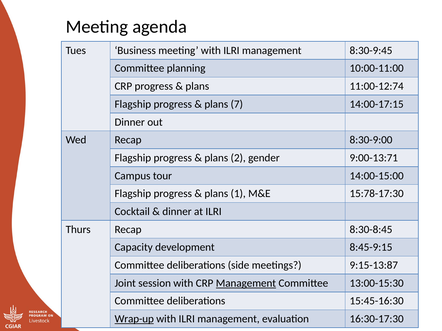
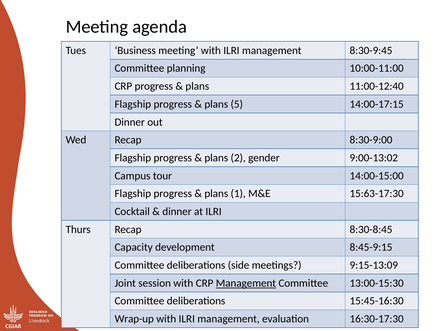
11:00-12:74: 11:00-12:74 -> 11:00-12:40
7: 7 -> 5
9:00-13:71: 9:00-13:71 -> 9:00-13:02
15:78-17:30: 15:78-17:30 -> 15:63-17:30
9:15-13:87: 9:15-13:87 -> 9:15-13:09
Wrap-up underline: present -> none
